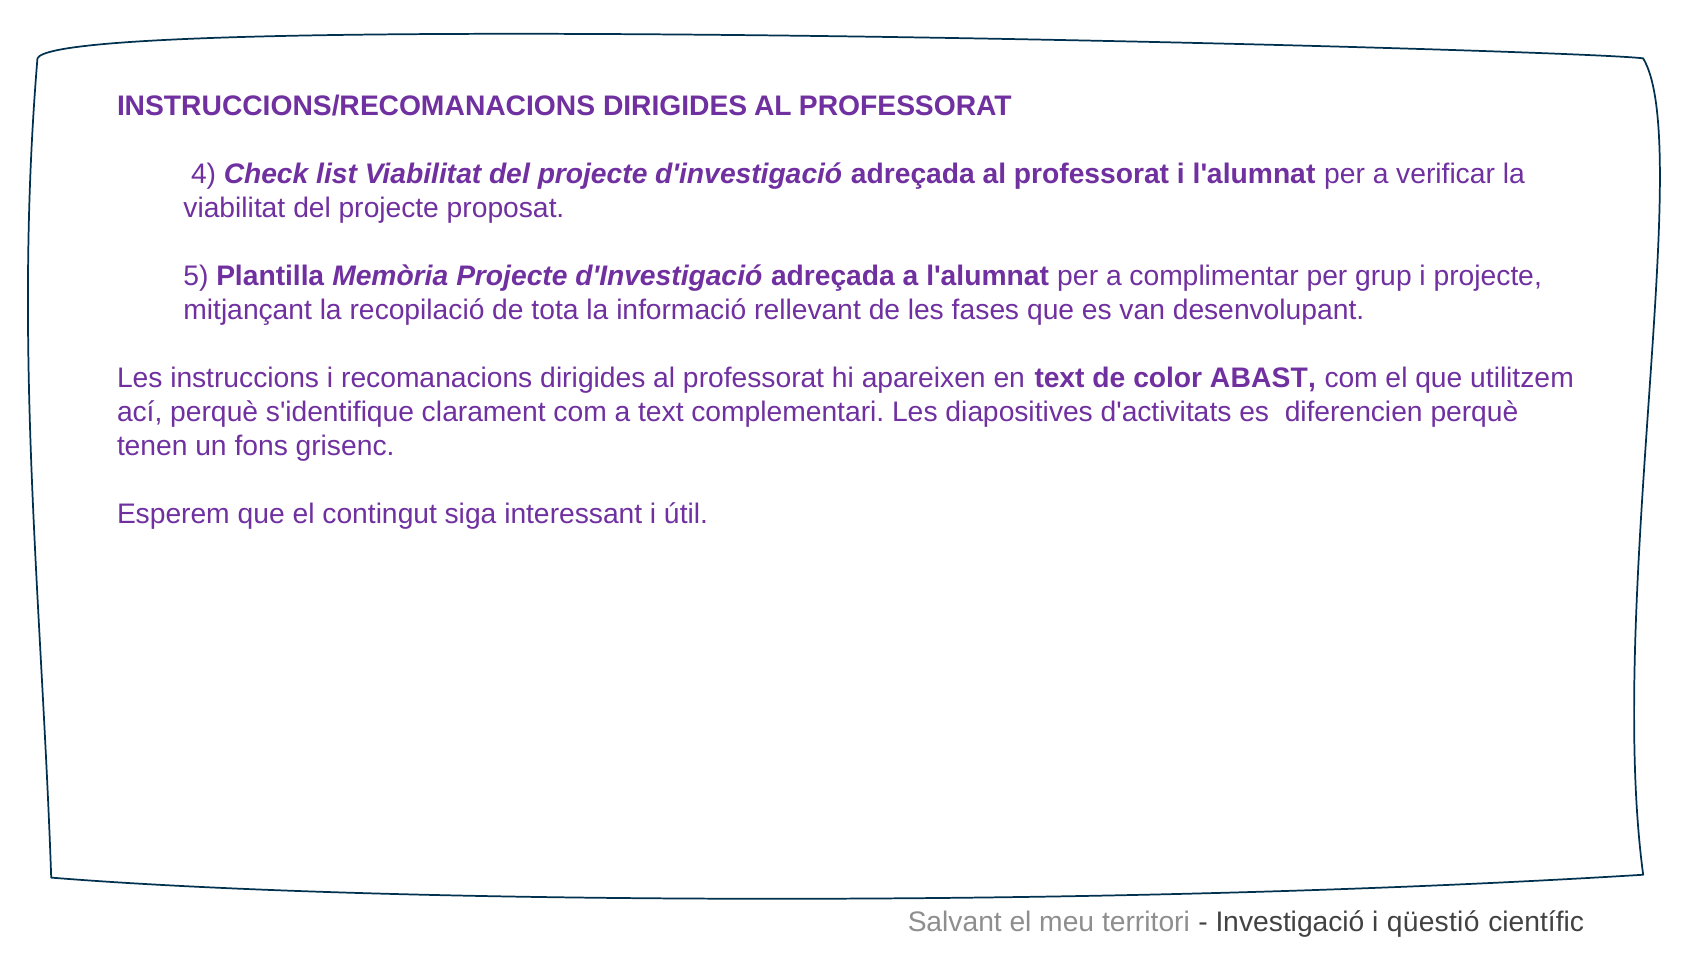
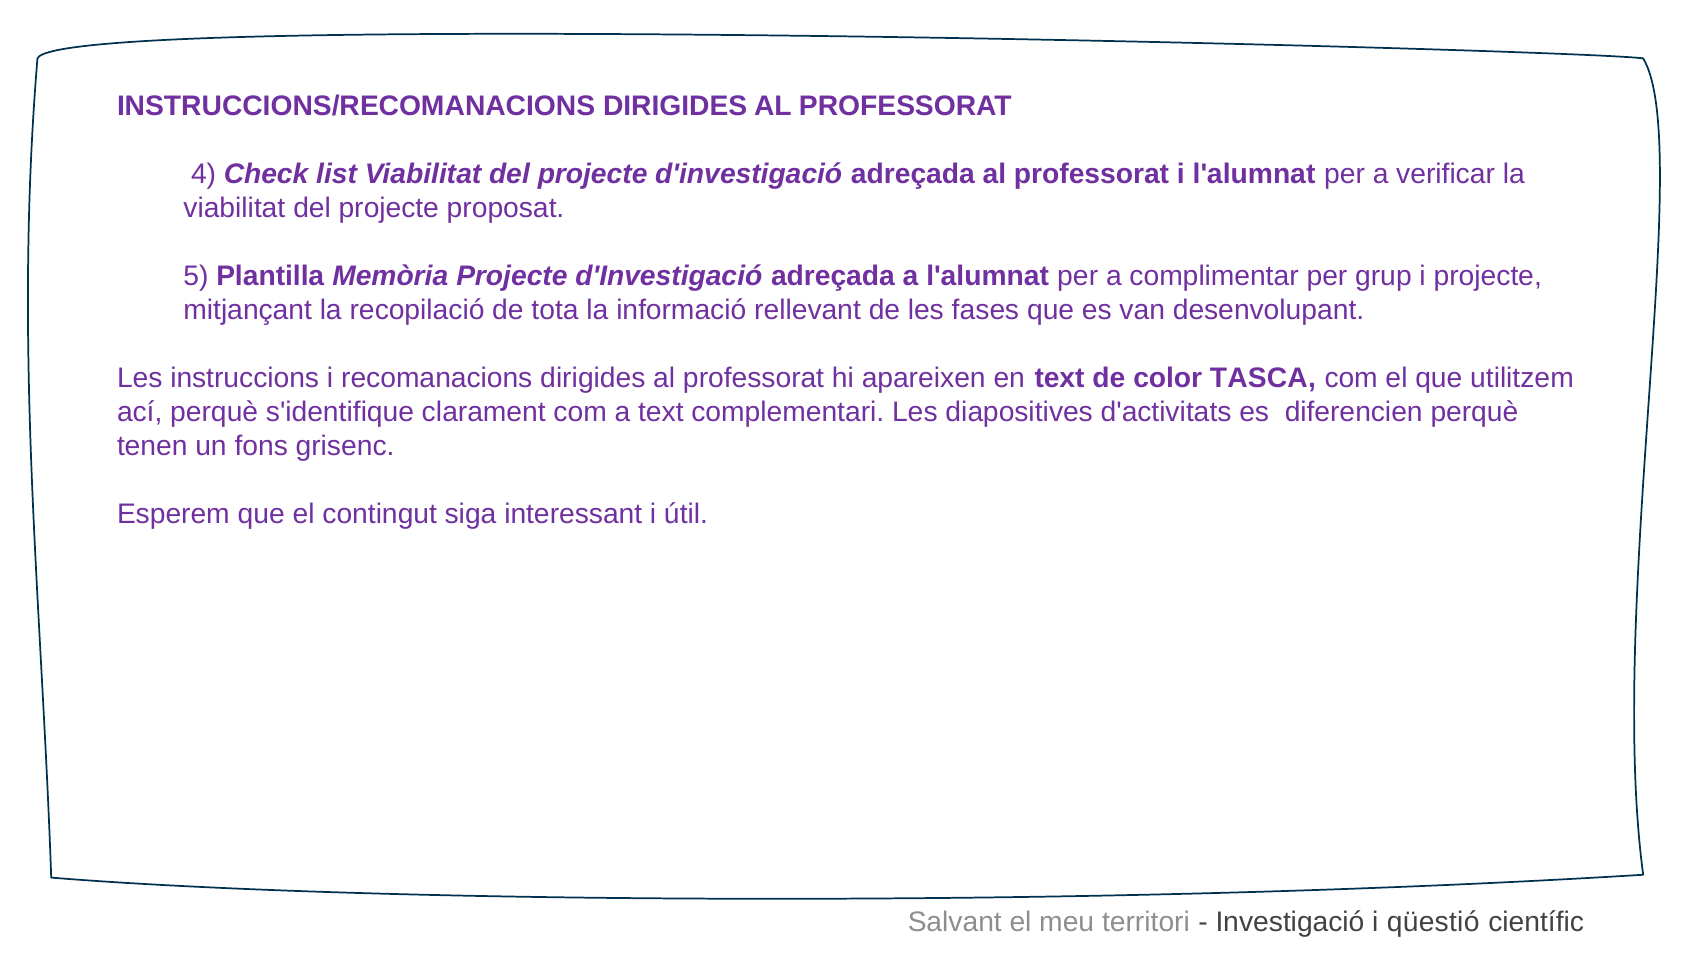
ABAST: ABAST -> TASCA
